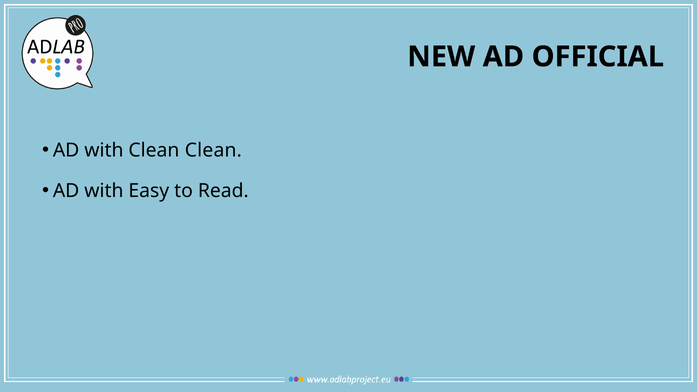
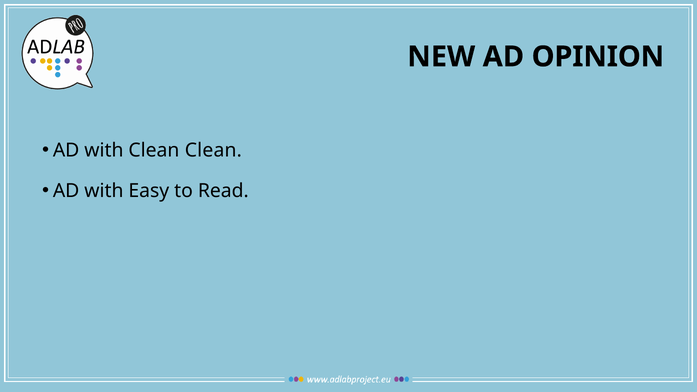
OFFICIAL: OFFICIAL -> OPINION
